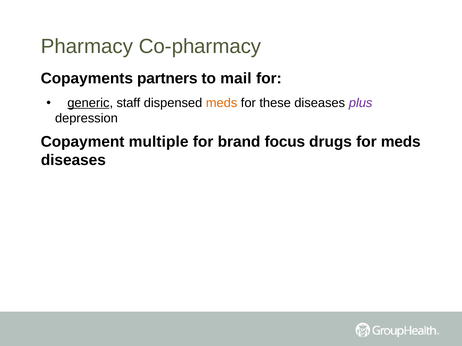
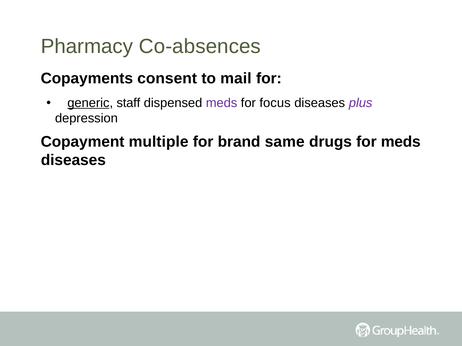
Co-pharmacy: Co-pharmacy -> Co-absences
partners: partners -> consent
meds at (222, 103) colour: orange -> purple
these: these -> focus
focus: focus -> same
